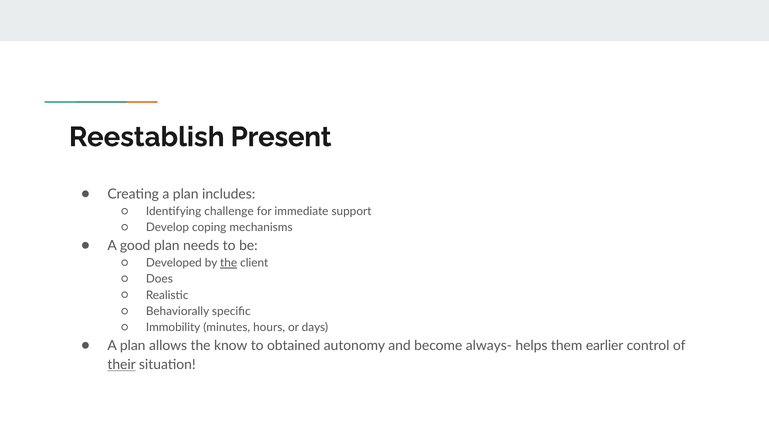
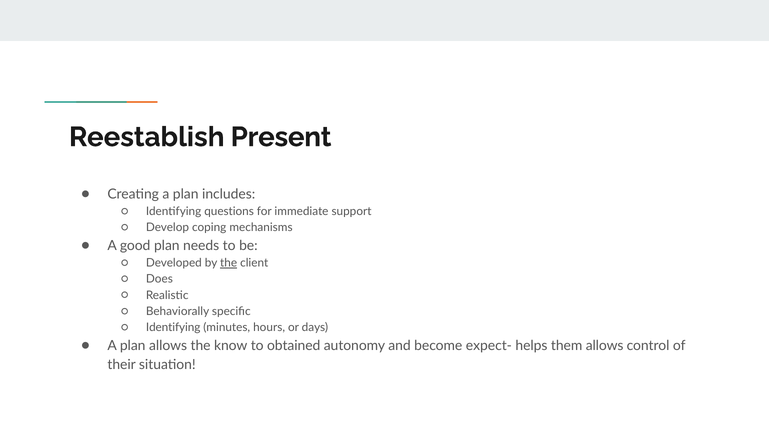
challenge: challenge -> questions
Immobility at (173, 328): Immobility -> Identifying
always-: always- -> expect-
them earlier: earlier -> allows
their underline: present -> none
